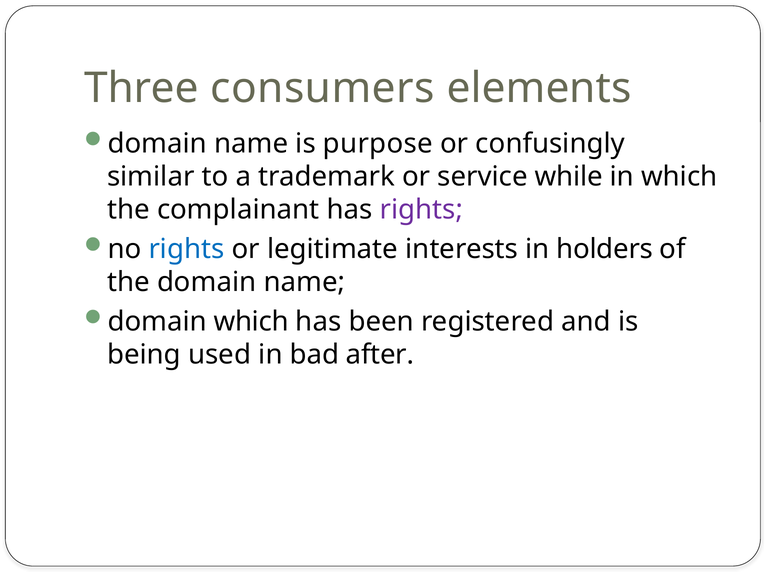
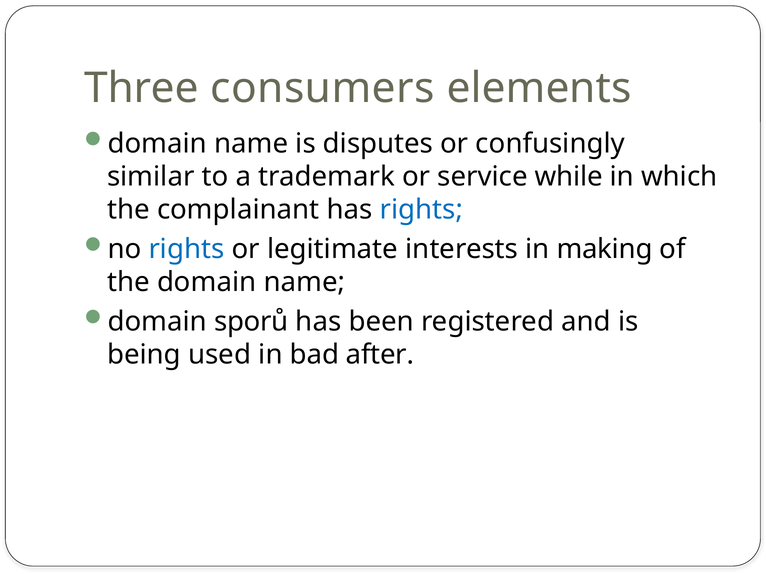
purpose: purpose -> disputes
rights at (421, 210) colour: purple -> blue
holders: holders -> making
domain which: which -> sporů
